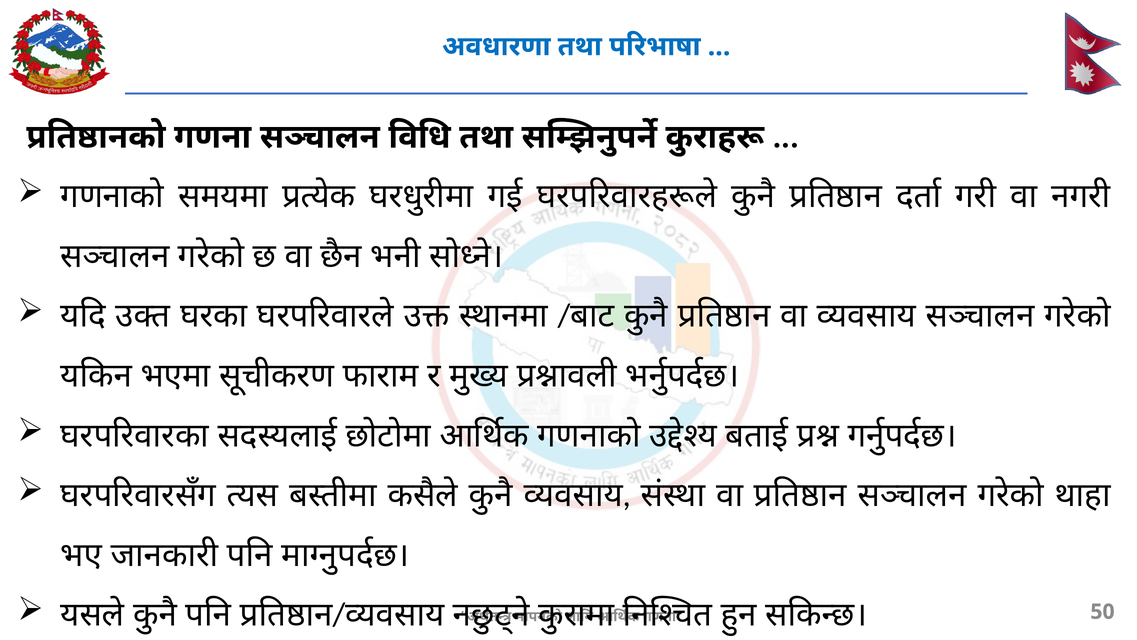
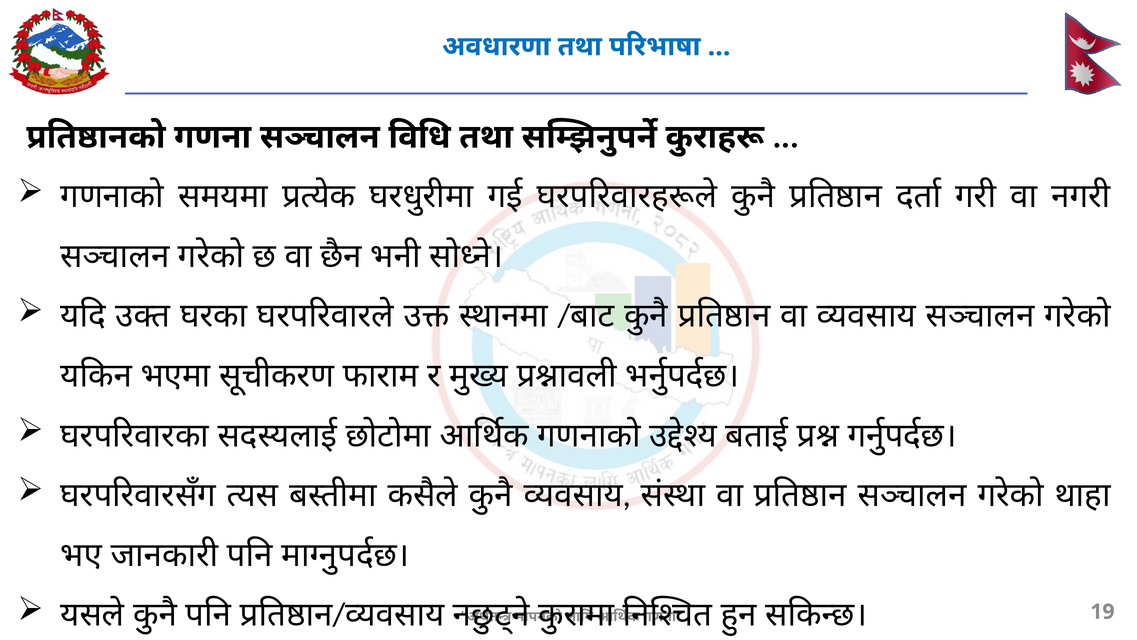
50: 50 -> 19
